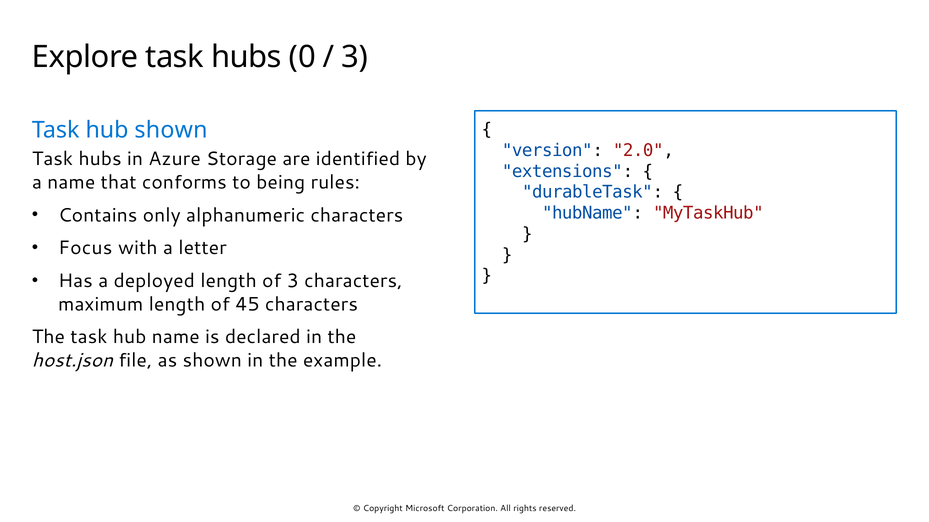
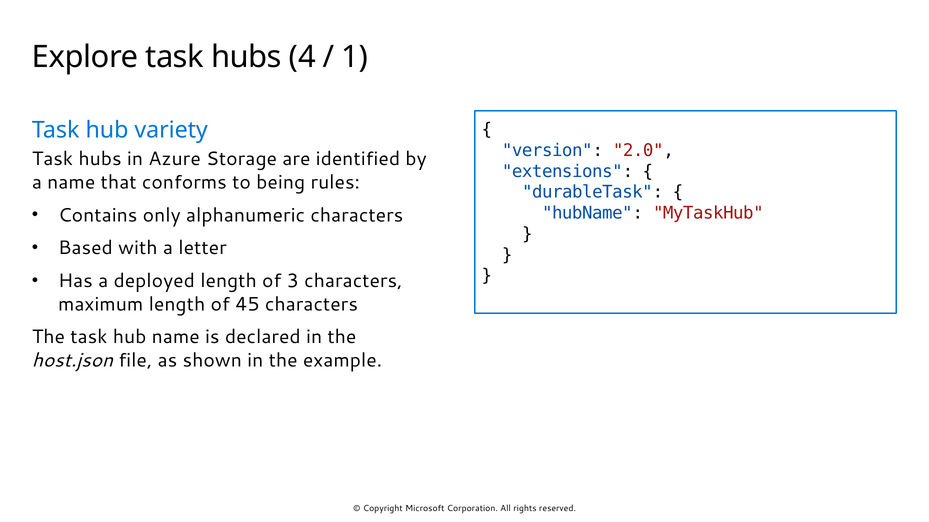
0: 0 -> 4
3 at (355, 57): 3 -> 1
hub shown: shown -> variety
Focus: Focus -> Based
